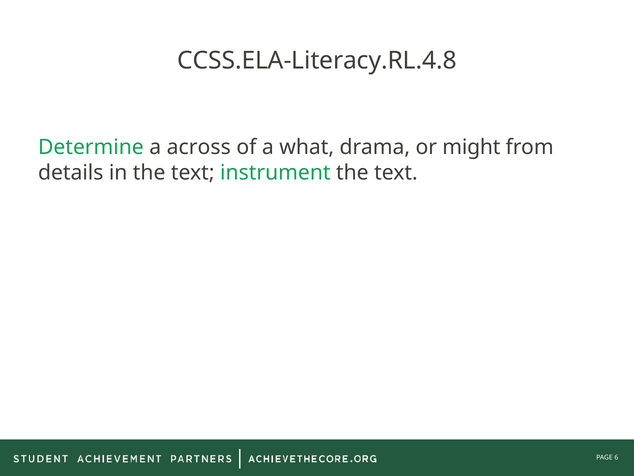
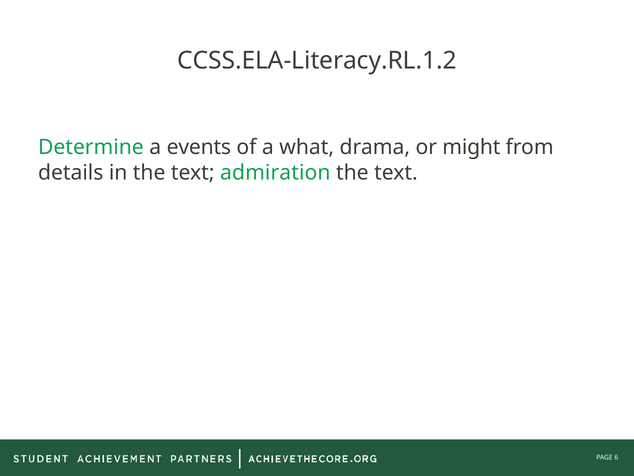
CCSS.ELA-Literacy.RL.4.8: CCSS.ELA-Literacy.RL.4.8 -> CCSS.ELA-Literacy.RL.1.2
across: across -> events
instrument: instrument -> admiration
